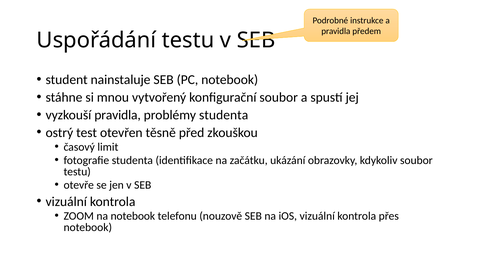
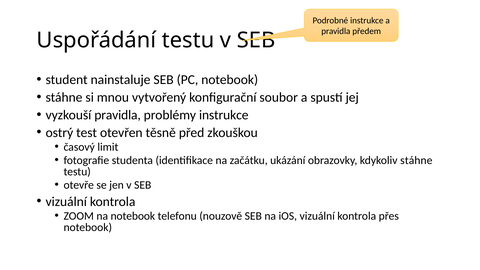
problémy studenta: studenta -> instrukce
kdykoliv soubor: soubor -> stáhne
